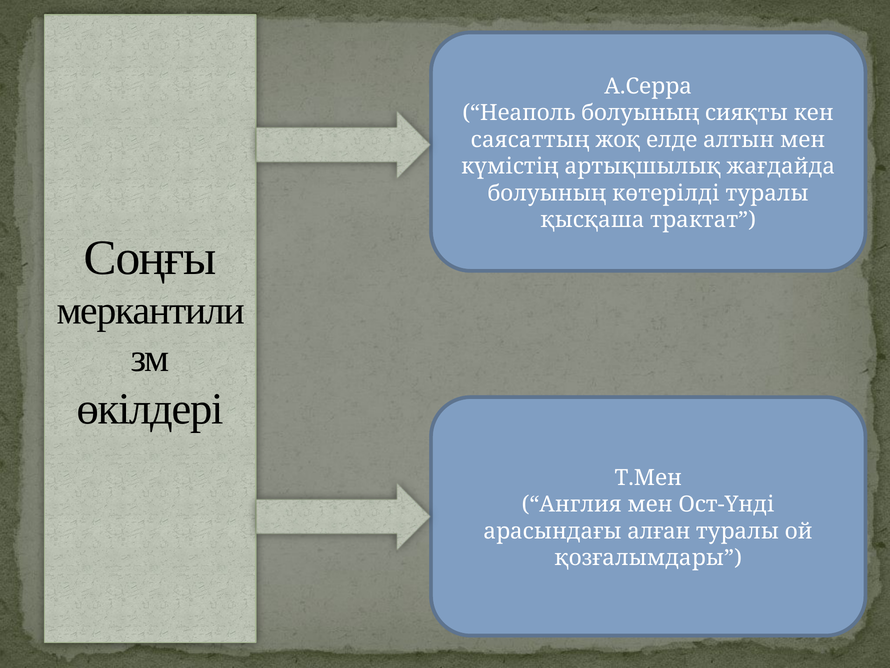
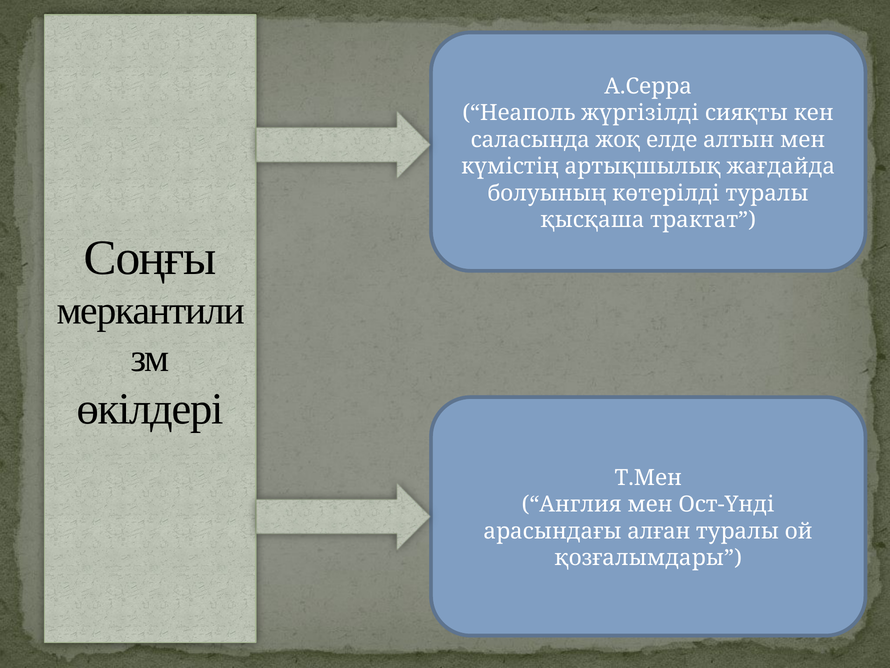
Неаполь болуының: болуының -> жүргізілді
саясаттың: саясаттың -> саласында
